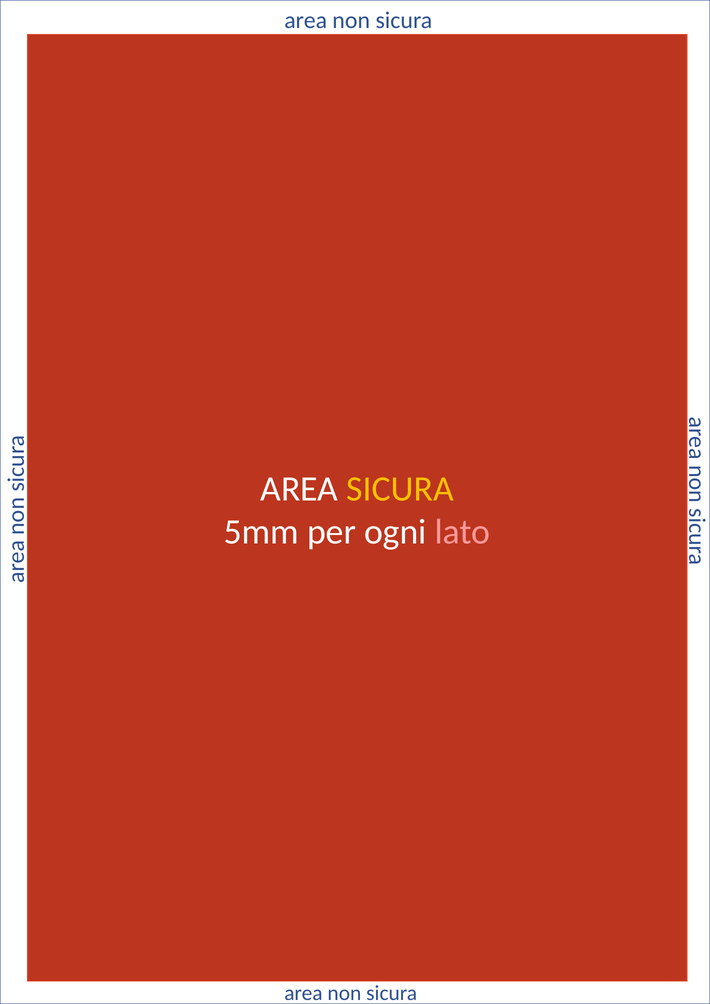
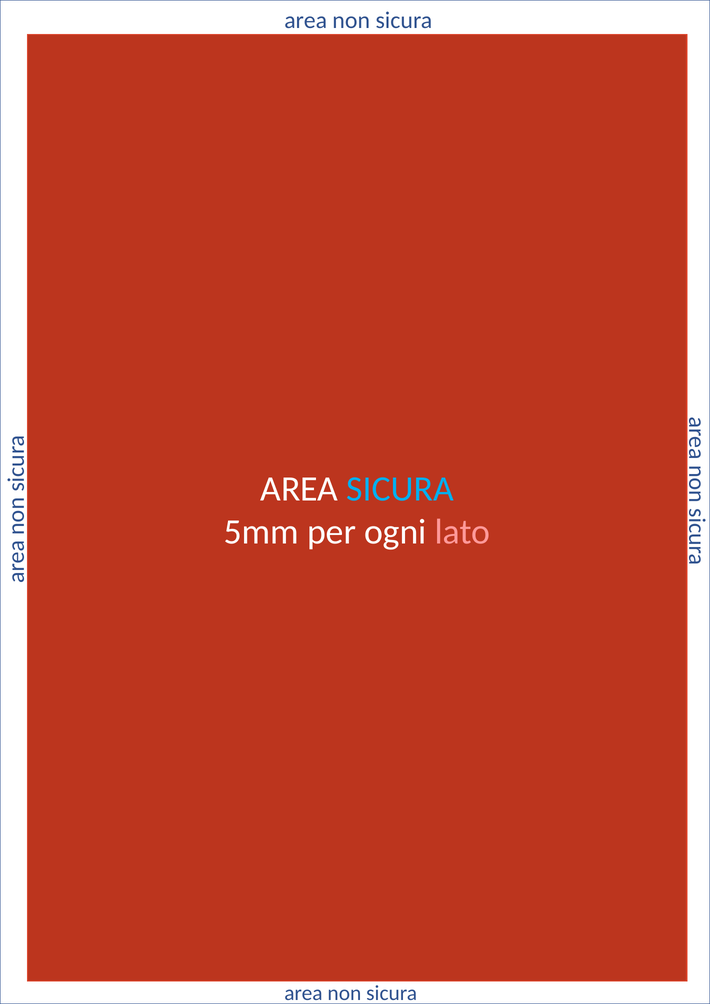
SICURA at (400, 489) colour: yellow -> light blue
